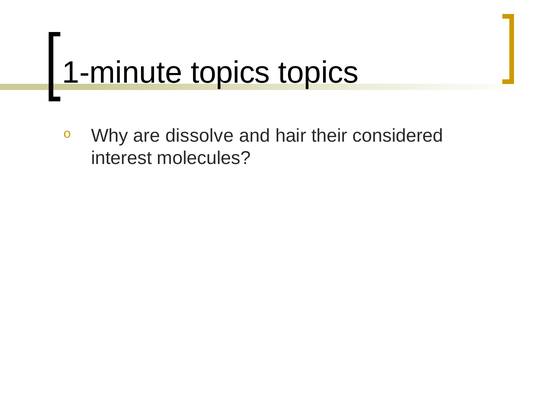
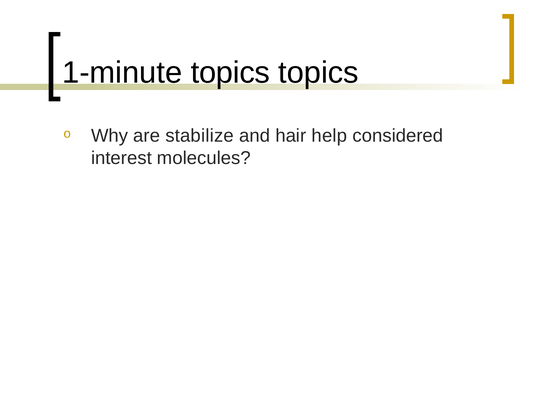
dissolve: dissolve -> stabilize
their: their -> help
